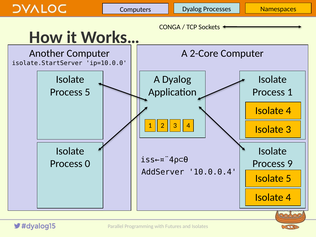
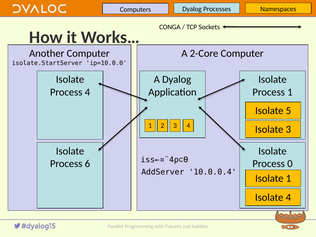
Process 5: 5 -> 4
4 at (289, 111): 4 -> 5
0: 0 -> 6
9: 9 -> 0
Isolate 5: 5 -> 1
